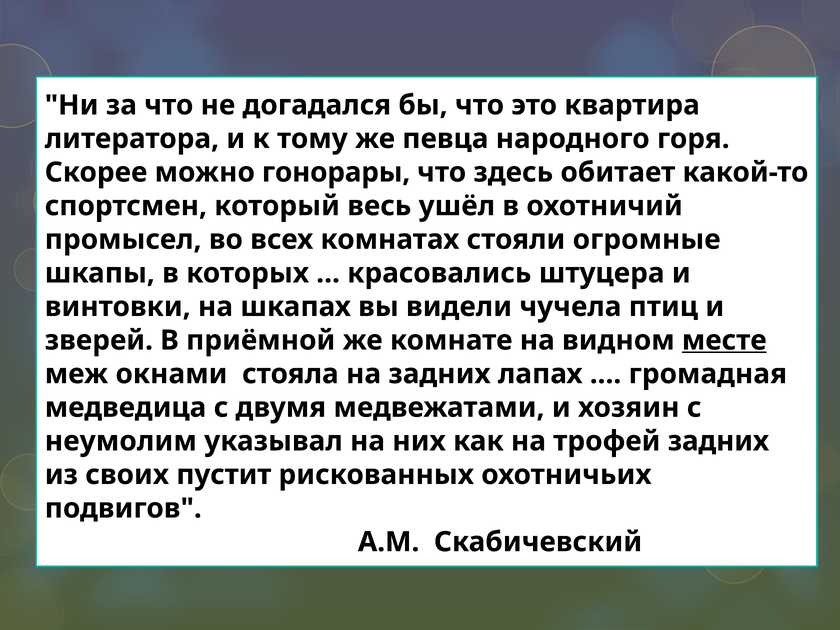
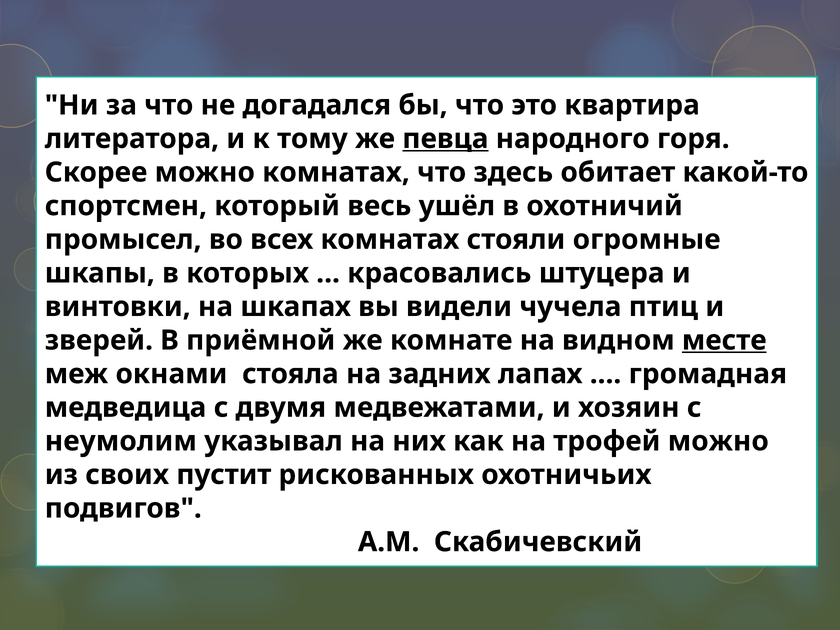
певца underline: none -> present
можно гонорары: гонорары -> комнатах
трофей задних: задних -> можно
